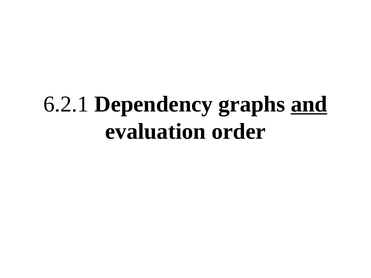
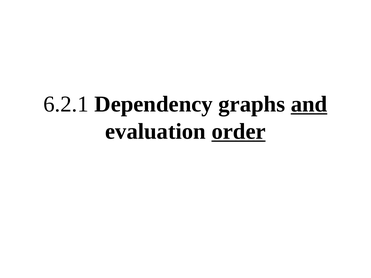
order underline: none -> present
